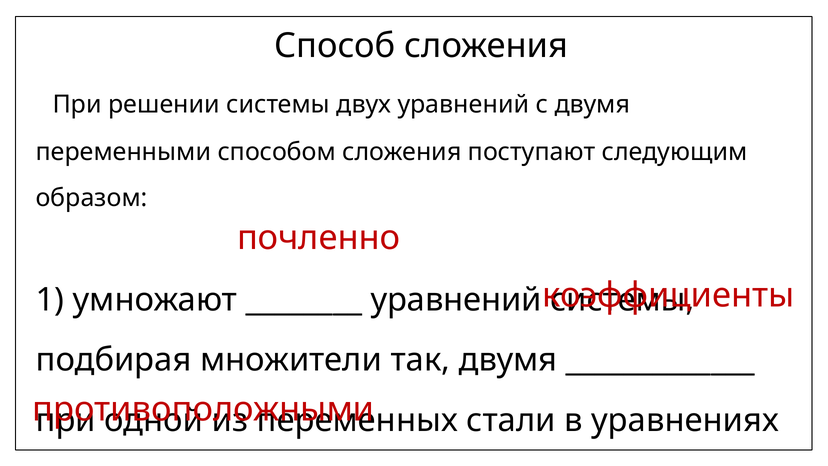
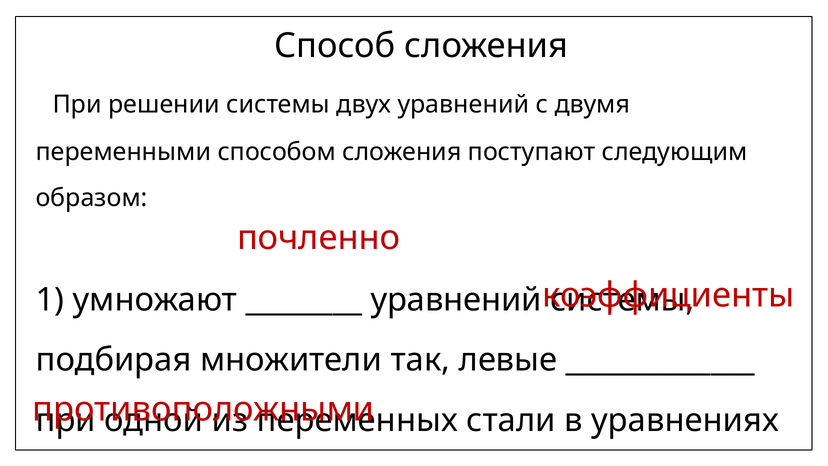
так двумя: двумя -> левые
